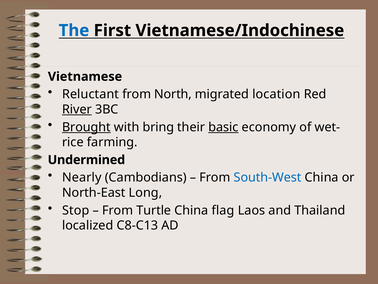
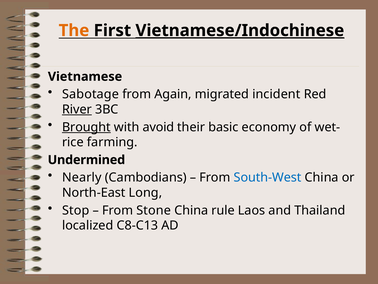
The colour: blue -> orange
Vietnamese/Indochinese underline: none -> present
Reluctant: Reluctant -> Sabotage
North: North -> Again
location: location -> incident
bring: bring -> avoid
basic underline: present -> none
Turtle: Turtle -> Stone
flag: flag -> rule
